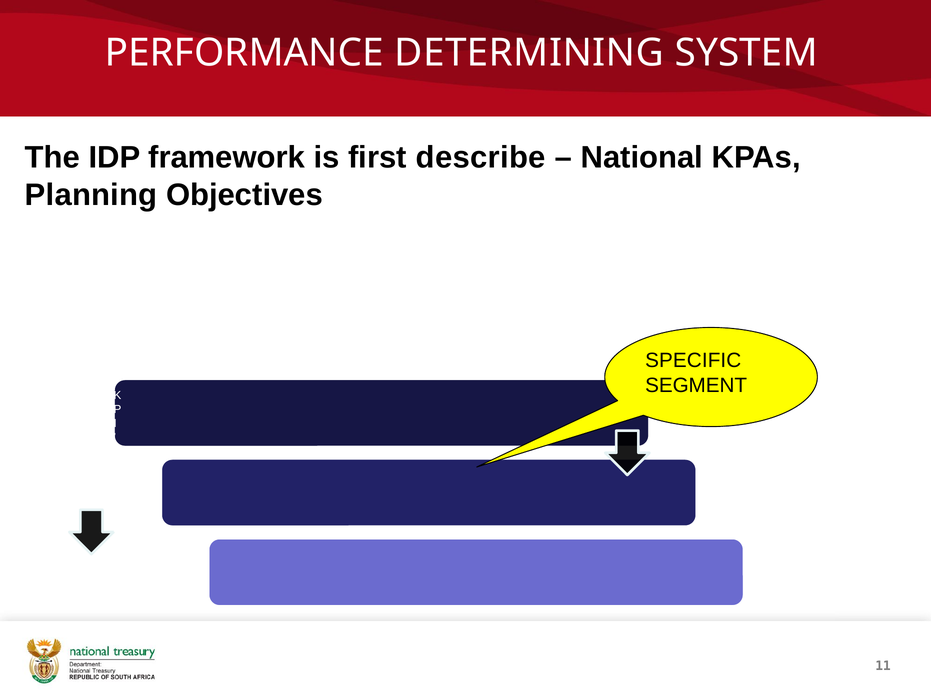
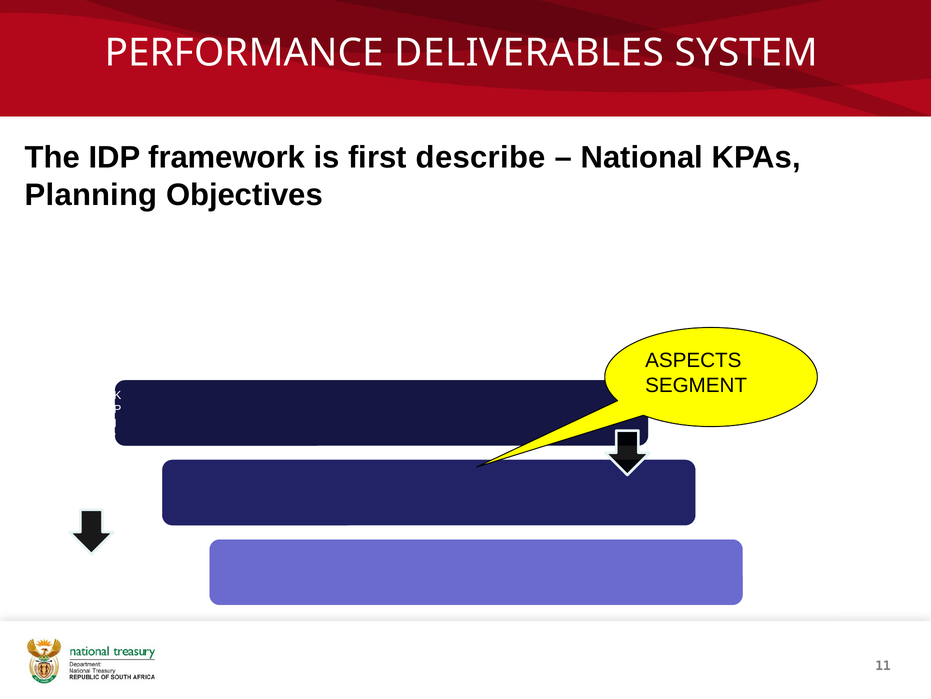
DETERMINING: DETERMINING -> DELIVERABLES
SPECIFIC: SPECIFIC -> ASPECTS
